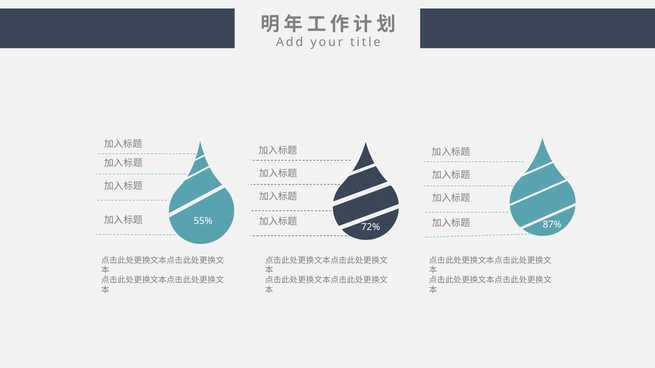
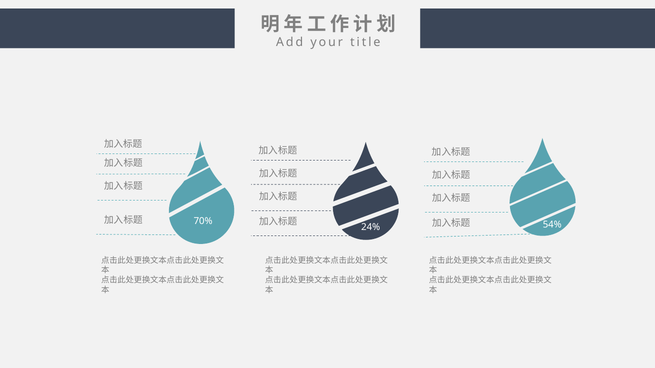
55%: 55% -> 70%
87%: 87% -> 54%
72%: 72% -> 24%
